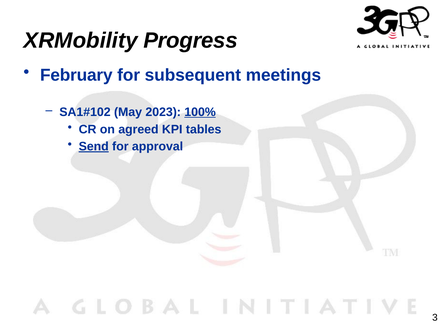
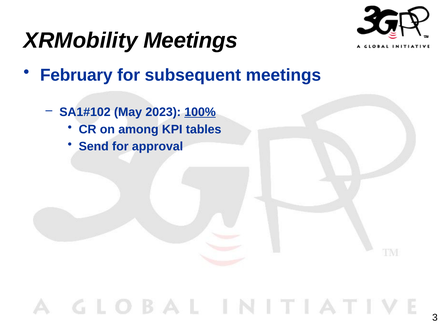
XRMobility Progress: Progress -> Meetings
agreed: agreed -> among
Send underline: present -> none
